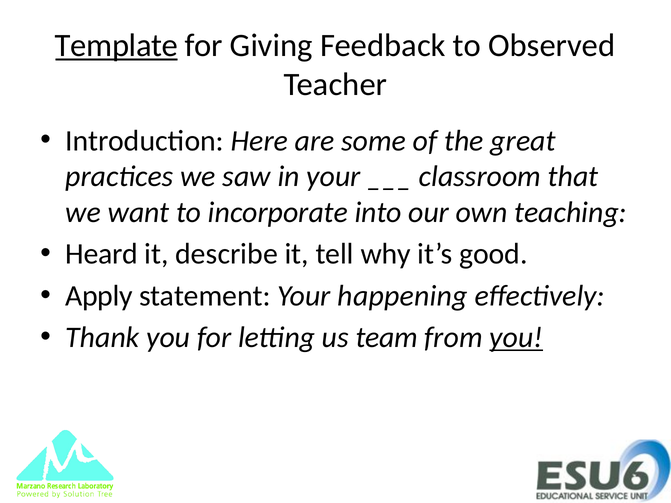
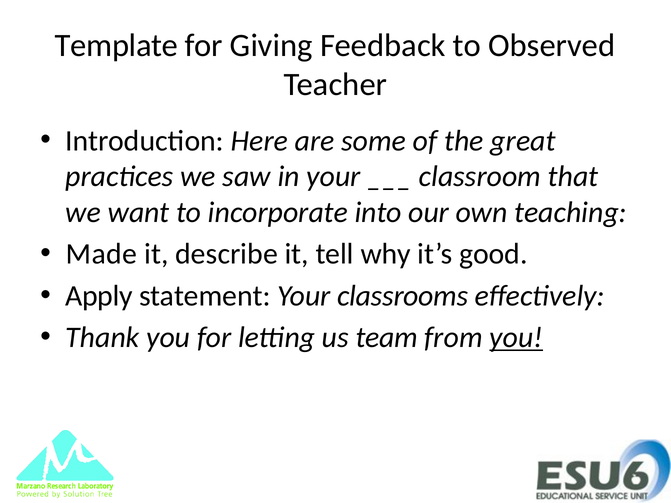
Template underline: present -> none
Heard: Heard -> Made
happening: happening -> classrooms
